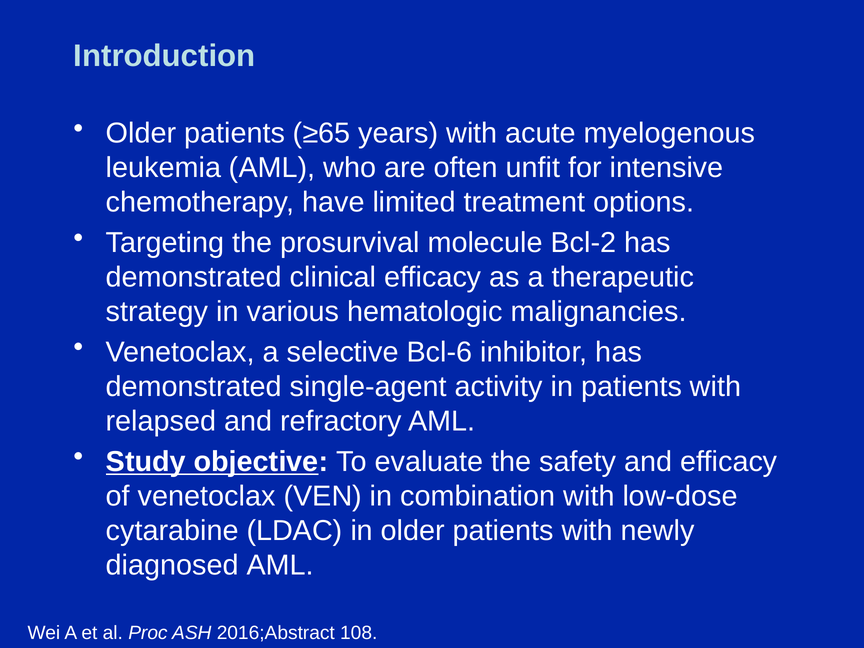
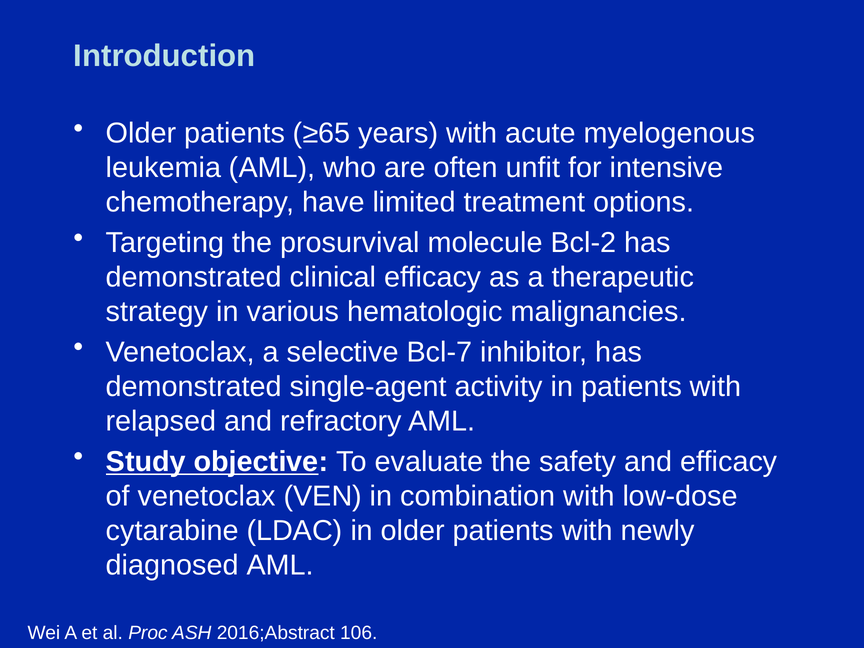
Bcl-6: Bcl-6 -> Bcl-7
108: 108 -> 106
